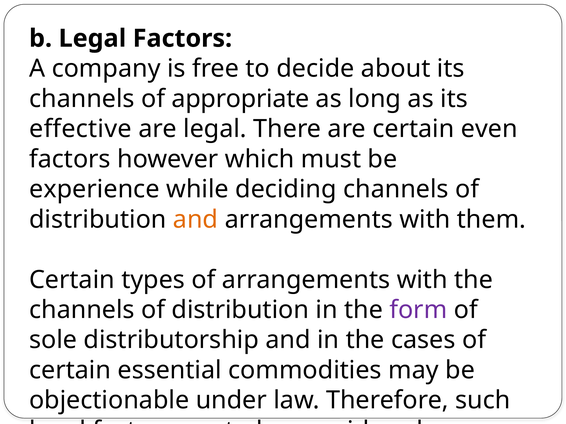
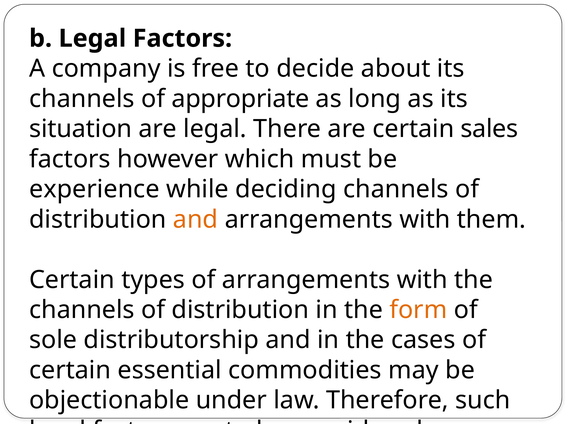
effective: effective -> situation
even: even -> sales
form colour: purple -> orange
